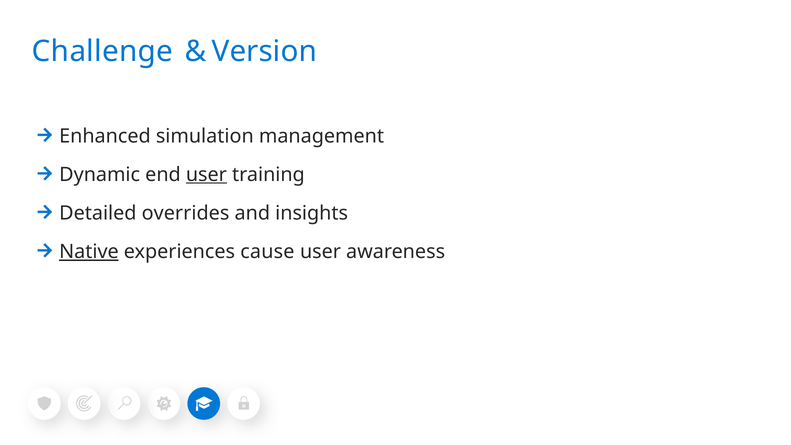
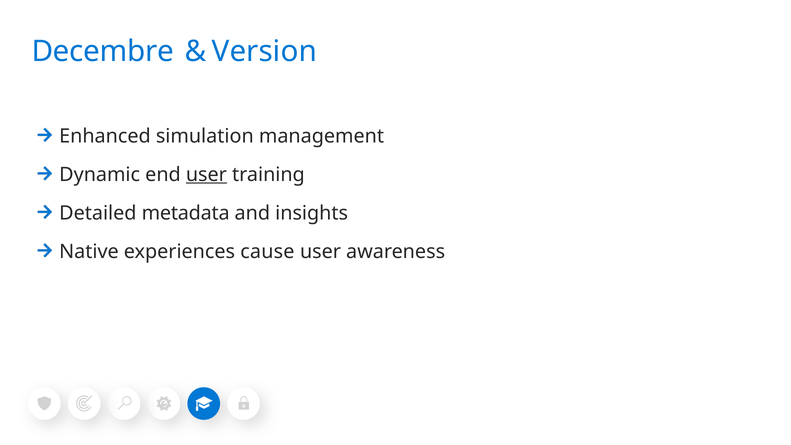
Challenge: Challenge -> Decembre
overrides: overrides -> metadata
Native underline: present -> none
